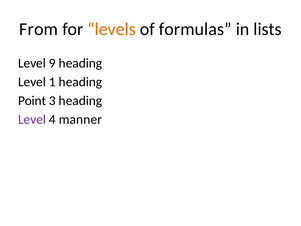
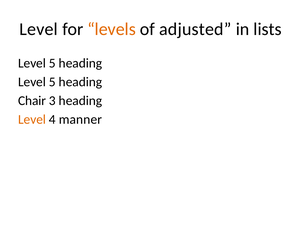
From at (39, 29): From -> Level
formulas: formulas -> adjusted
9 at (52, 63): 9 -> 5
1 at (52, 82): 1 -> 5
Point: Point -> Chair
Level at (32, 119) colour: purple -> orange
